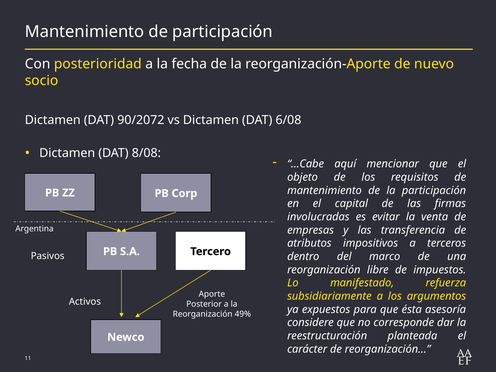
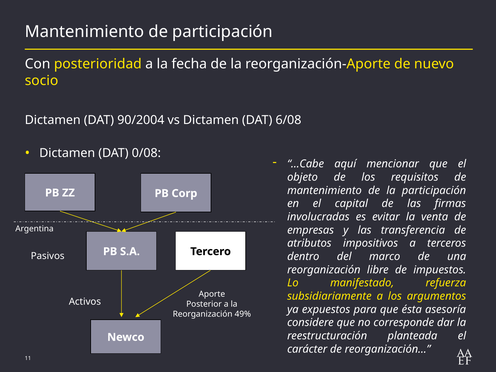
90/2072: 90/2072 -> 90/2004
8/08: 8/08 -> 0/08
